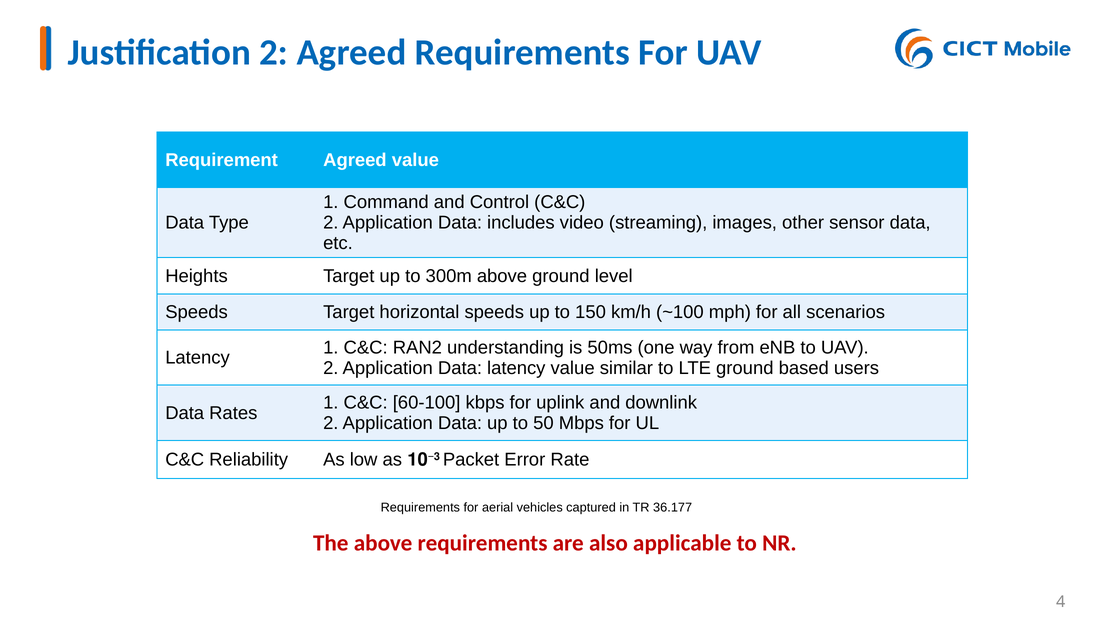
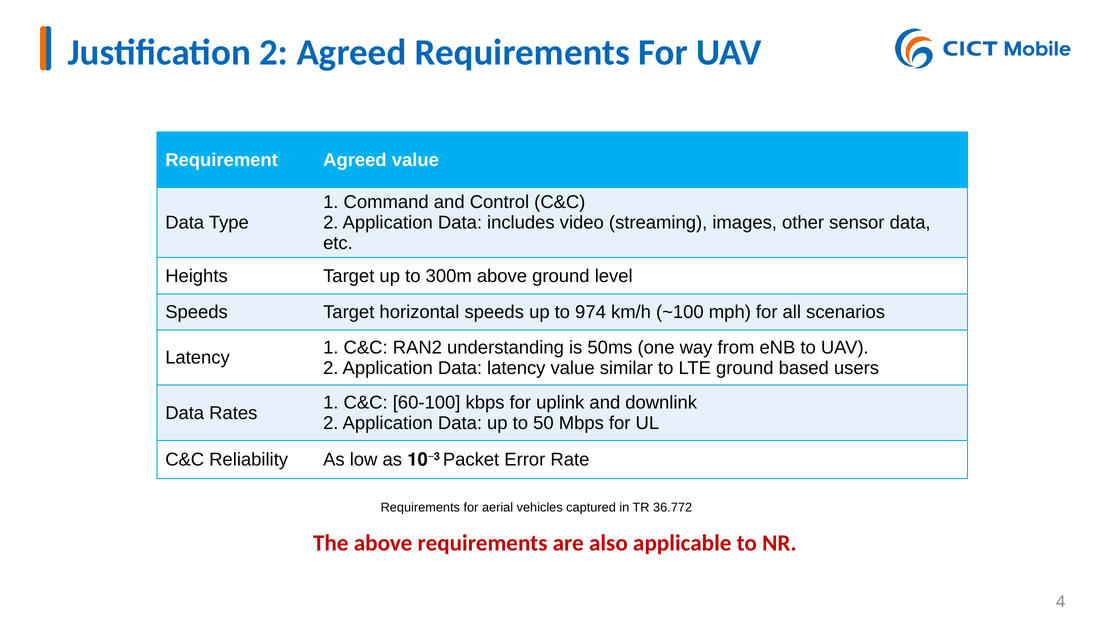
150: 150 -> 974
36.177: 36.177 -> 36.772
